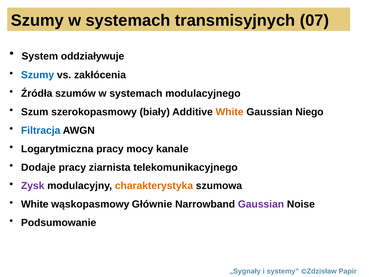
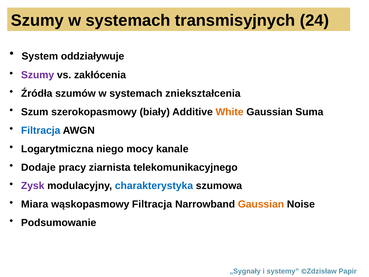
07: 07 -> 24
Szumy at (38, 75) colour: blue -> purple
modulacyjnego: modulacyjnego -> zniekształcenia
Niego: Niego -> Suma
Logarytmiczna pracy: pracy -> niego
charakterystyka colour: orange -> blue
White at (35, 204): White -> Miara
wąskopasmowy Głównie: Głównie -> Filtracja
Gaussian at (261, 204) colour: purple -> orange
